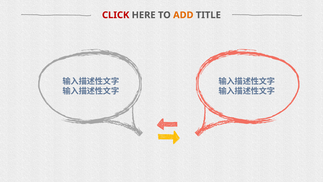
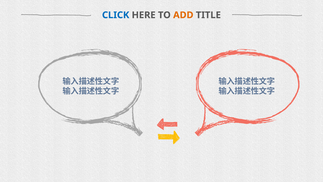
CLICK colour: red -> blue
